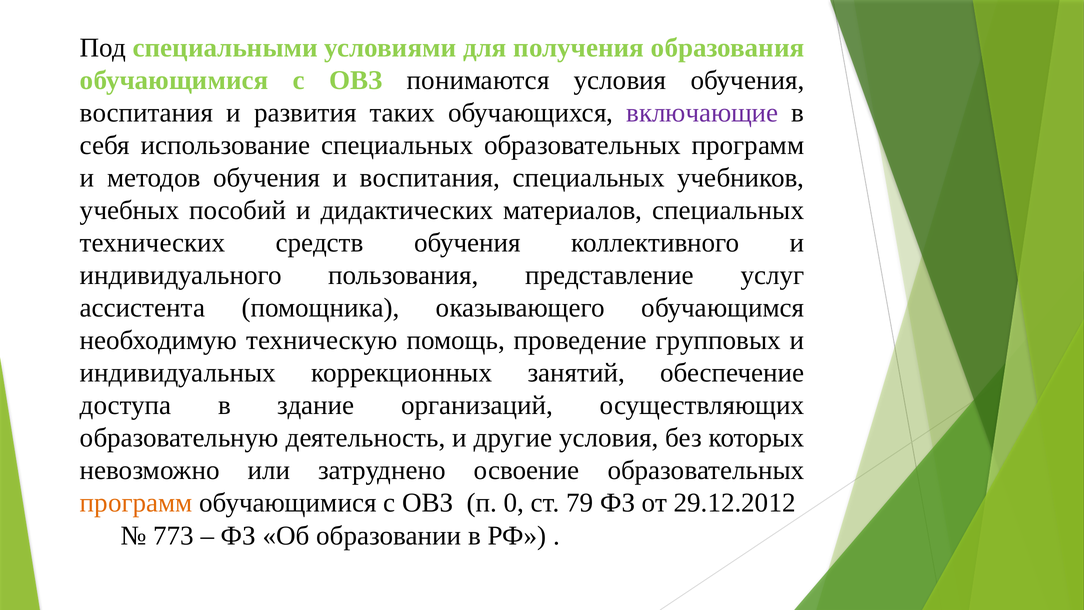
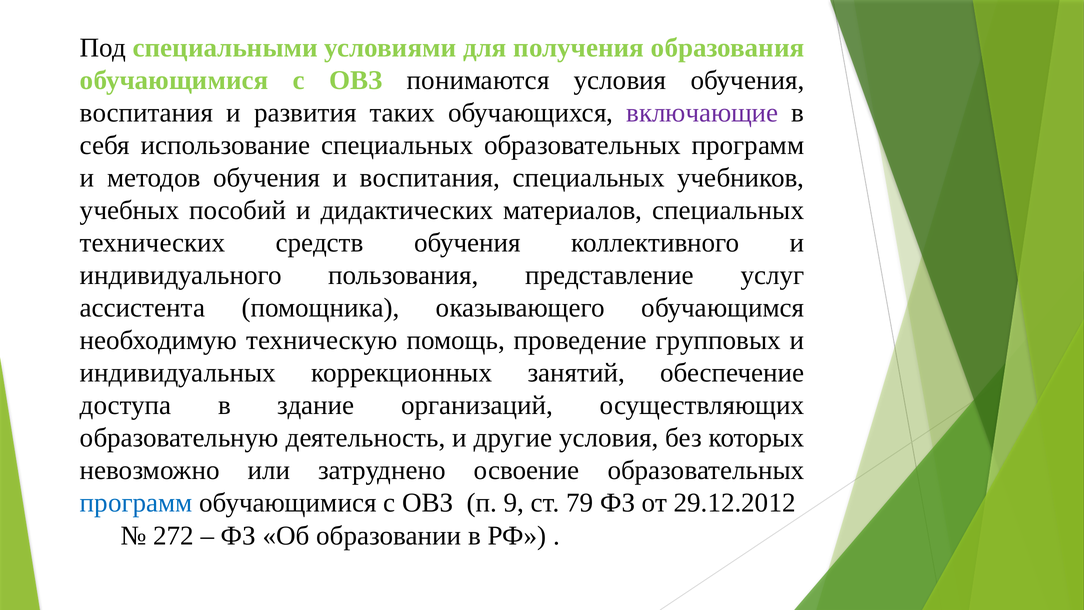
программ at (136, 503) colour: orange -> blue
0: 0 -> 9
773: 773 -> 272
